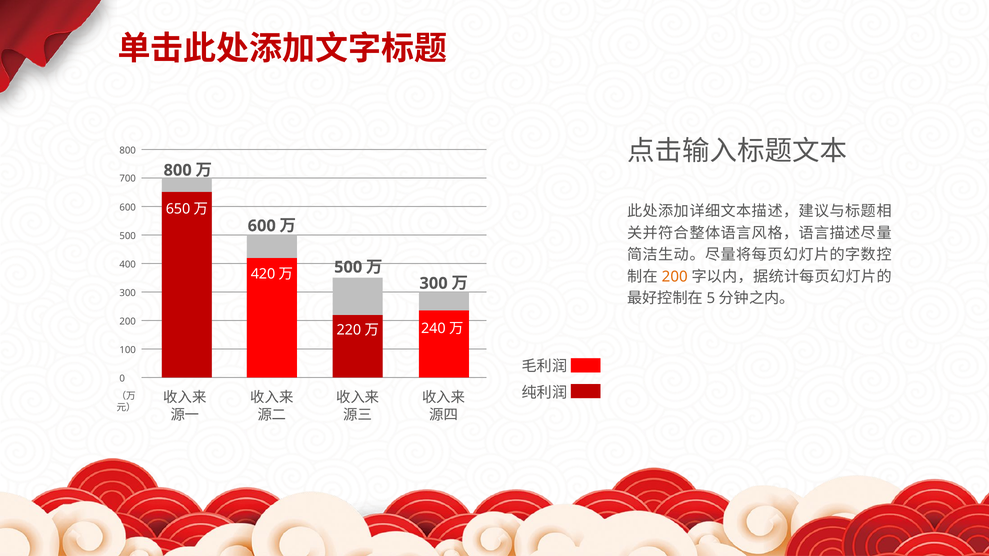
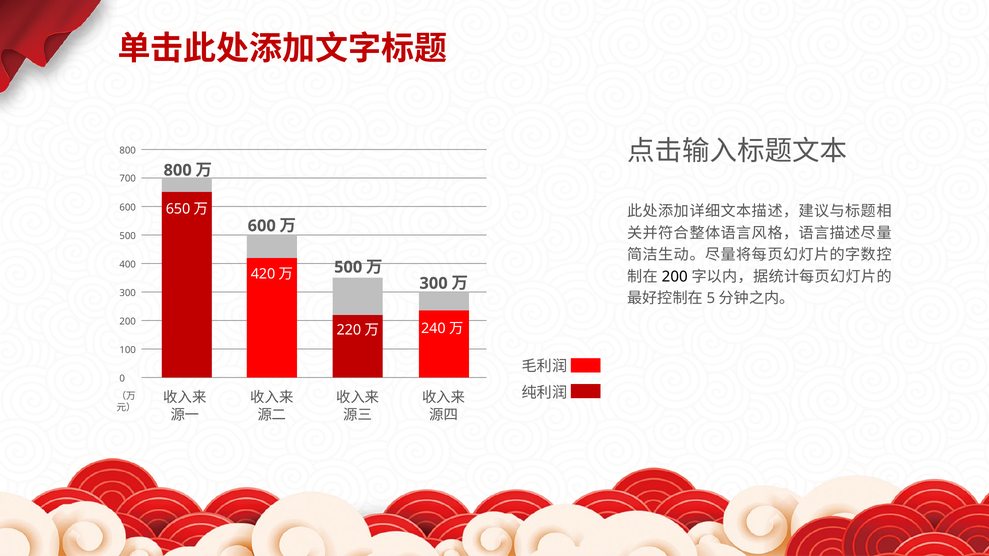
200 at (675, 277) colour: orange -> black
